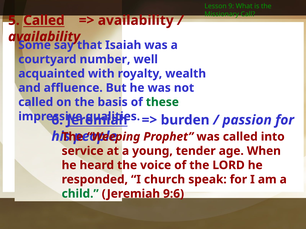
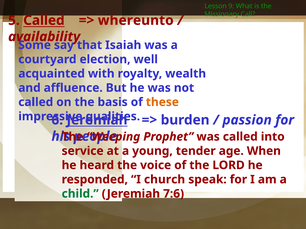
availability at (136, 20): availability -> whereunto
number: number -> election
these colour: green -> orange
9:6: 9:6 -> 7:6
